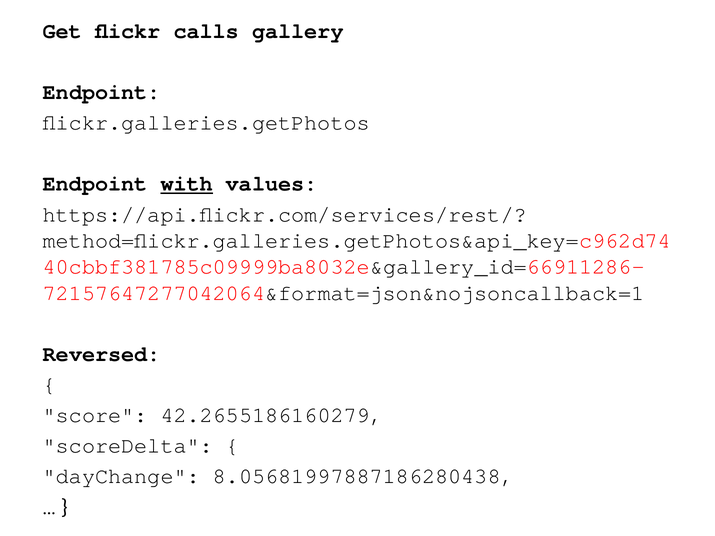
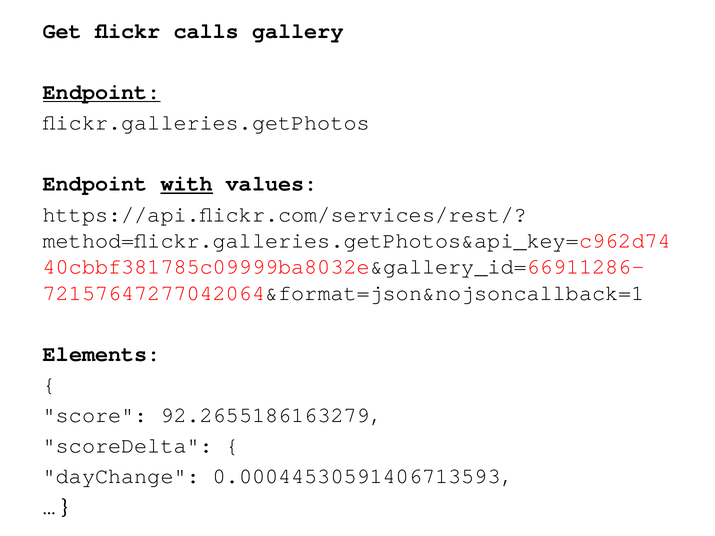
Endpoint at (102, 92) underline: none -> present
Reversed: Reversed -> Elements
42.2655186160279: 42.2655186160279 -> 92.2655186163279
8.05681997887186280438: 8.05681997887186280438 -> 0.00044530591406713593
